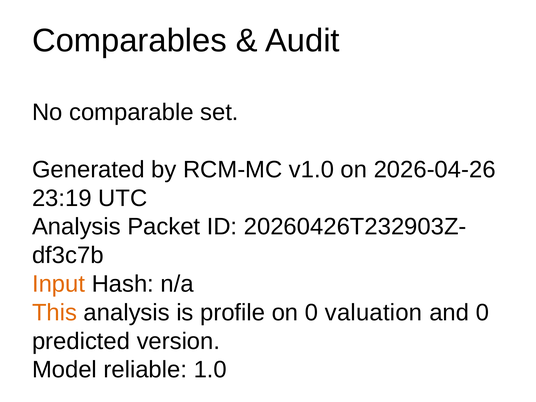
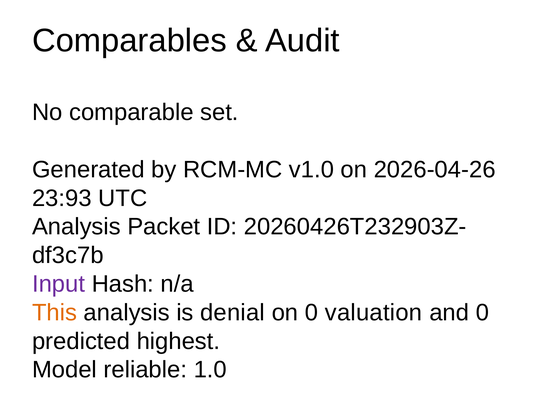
23:19: 23:19 -> 23:93
Input colour: orange -> purple
profile: profile -> denial
version: version -> highest
